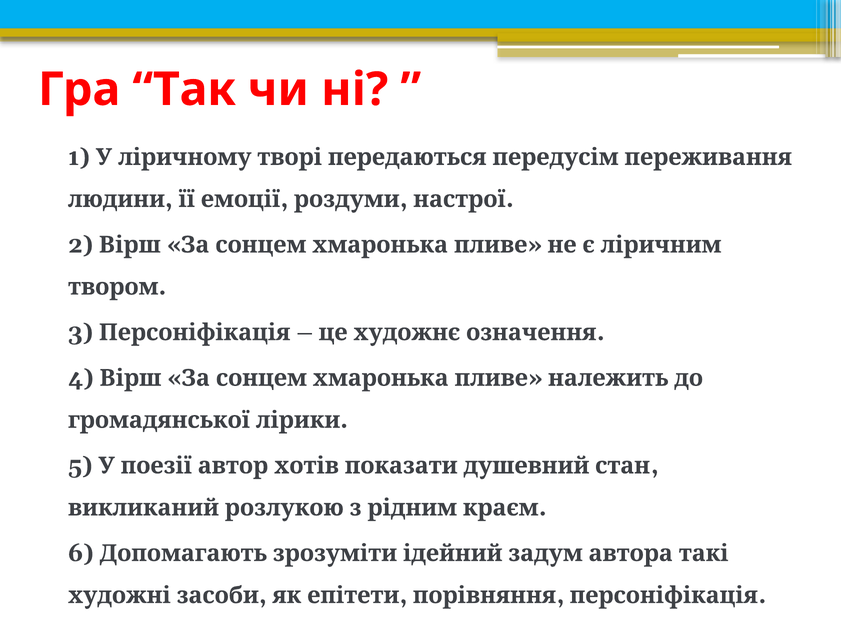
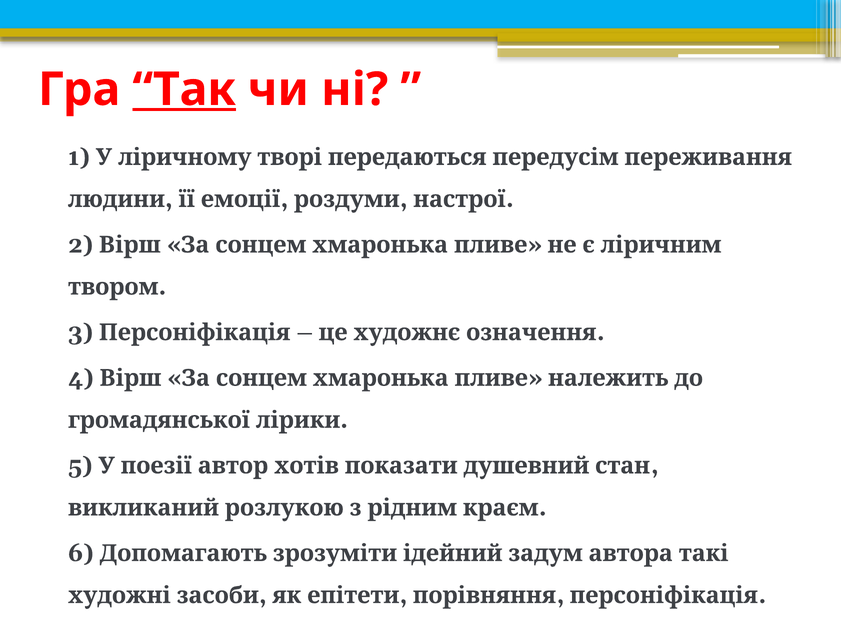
Так underline: none -> present
